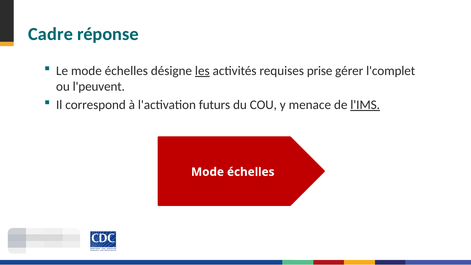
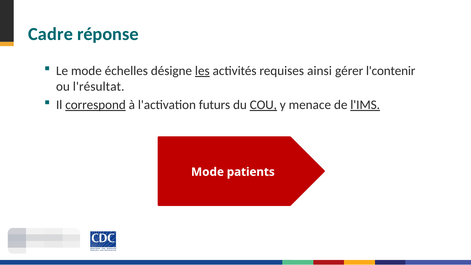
prise: prise -> ainsi
l'complet: l'complet -> l'contenir
l'peuvent: l'peuvent -> l'résultat
correspond underline: none -> present
COU underline: none -> present
échelles at (251, 172): échelles -> patients
